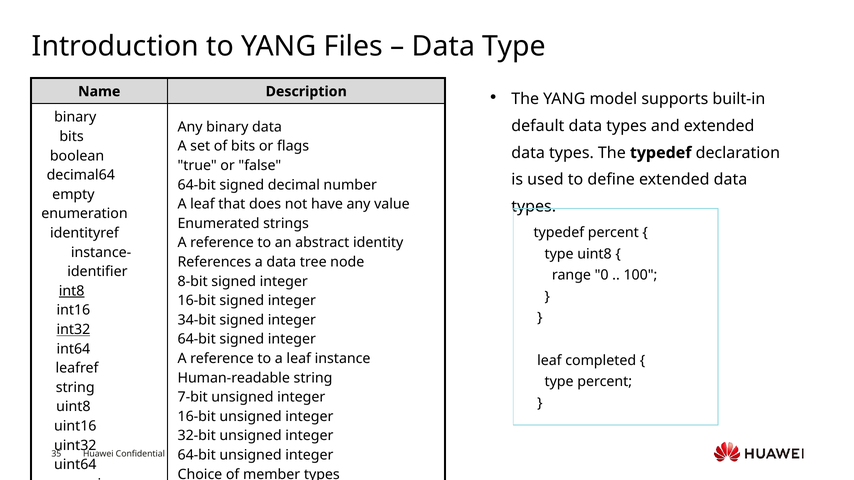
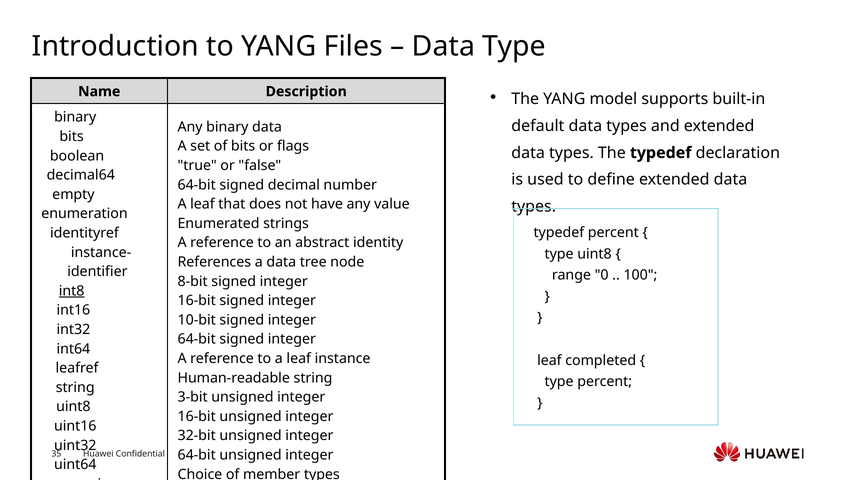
34-bit: 34-bit -> 10-bit
int32 underline: present -> none
7-bit: 7-bit -> 3-bit
